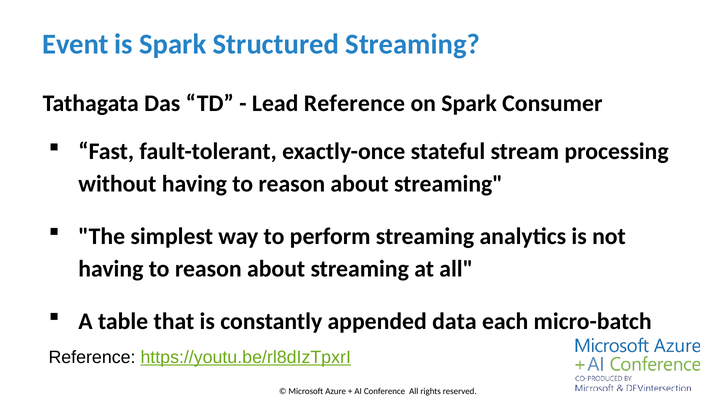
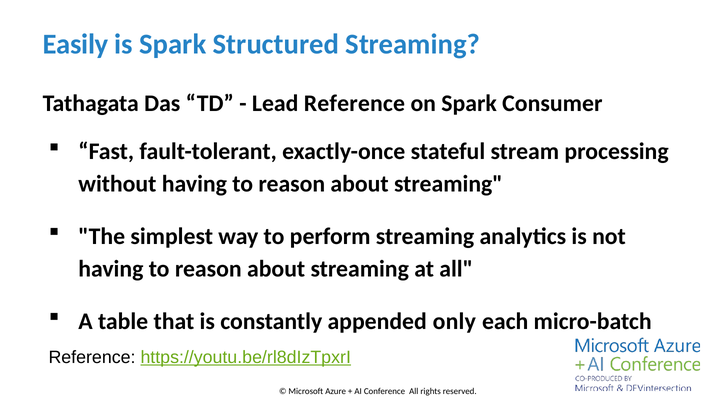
Event: Event -> Easily
data: data -> only
